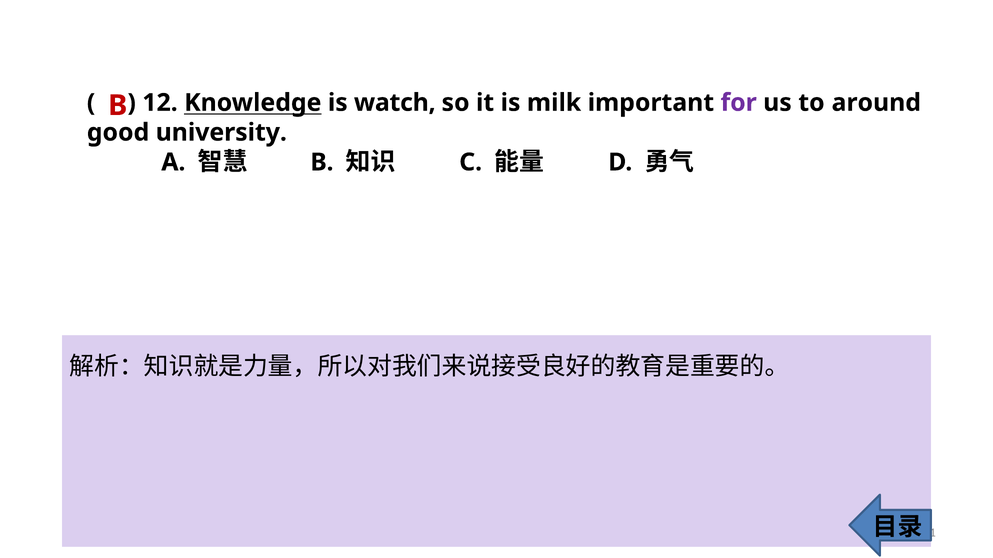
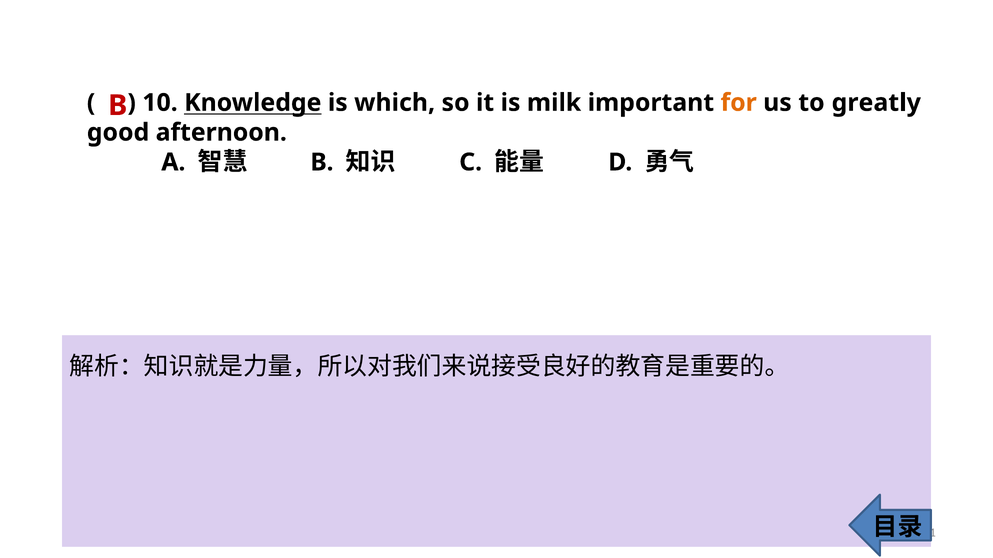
12: 12 -> 10
watch: watch -> which
for colour: purple -> orange
around: around -> greatly
university: university -> afternoon
